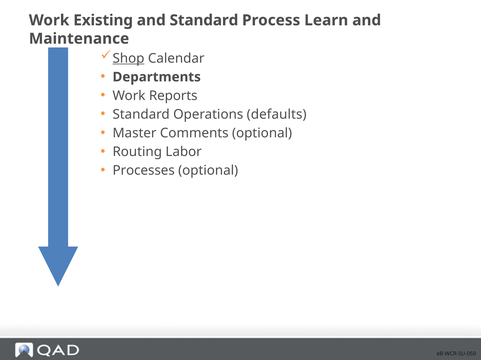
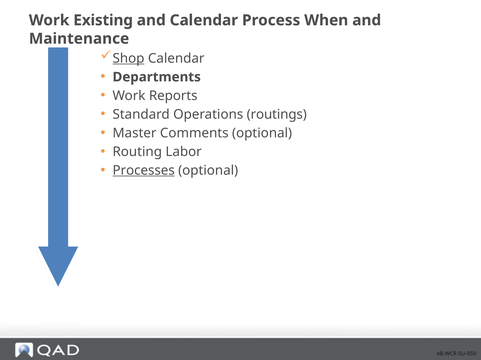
and Standard: Standard -> Calendar
Learn: Learn -> When
defaults: defaults -> routings
Processes underline: none -> present
